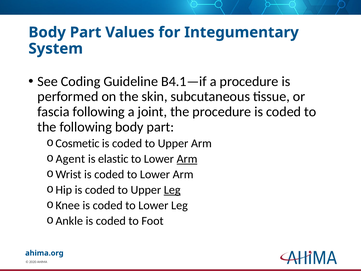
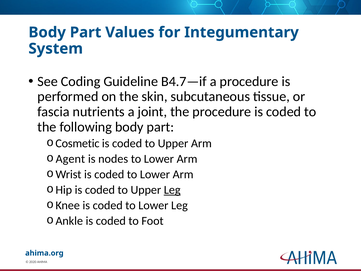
B4.1—if: B4.1—if -> B4.7—if
fascia following: following -> nutrients
elastic: elastic -> nodes
Arm at (187, 159) underline: present -> none
